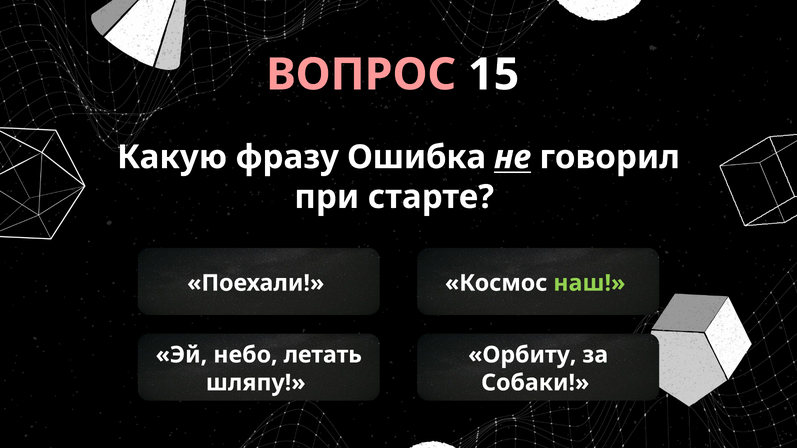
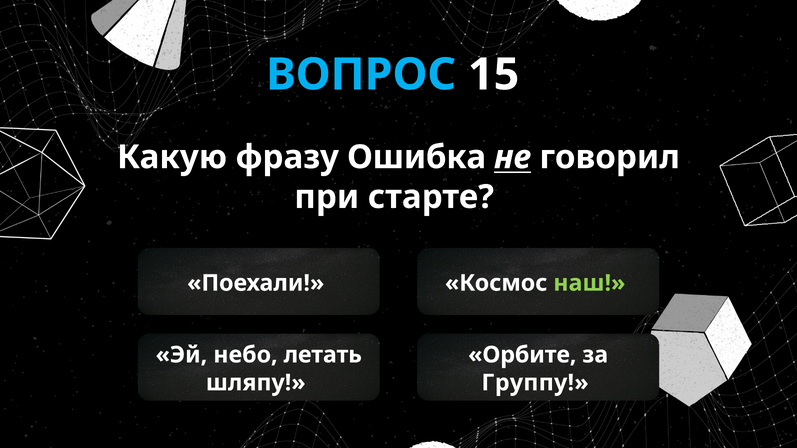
ВОПРОС colour: pink -> light blue
Орбиту: Орбиту -> Орбите
Собаки: Собаки -> Группу
